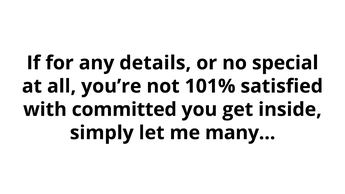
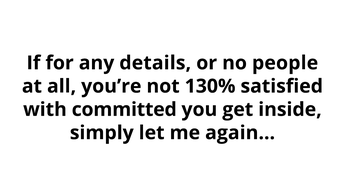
special: special -> people
101%: 101% -> 130%
many…: many… -> again…
